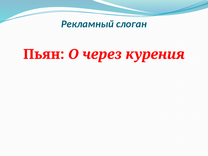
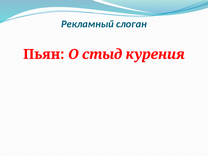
через: через -> стыд
